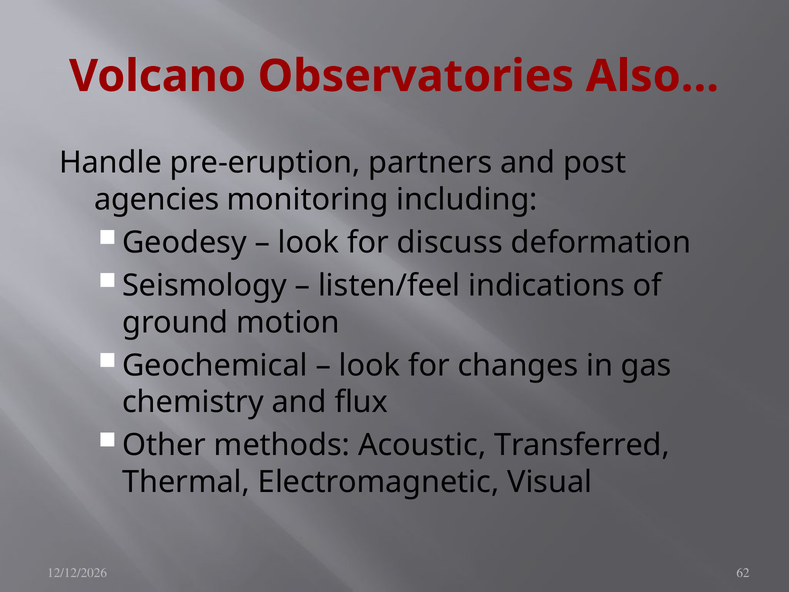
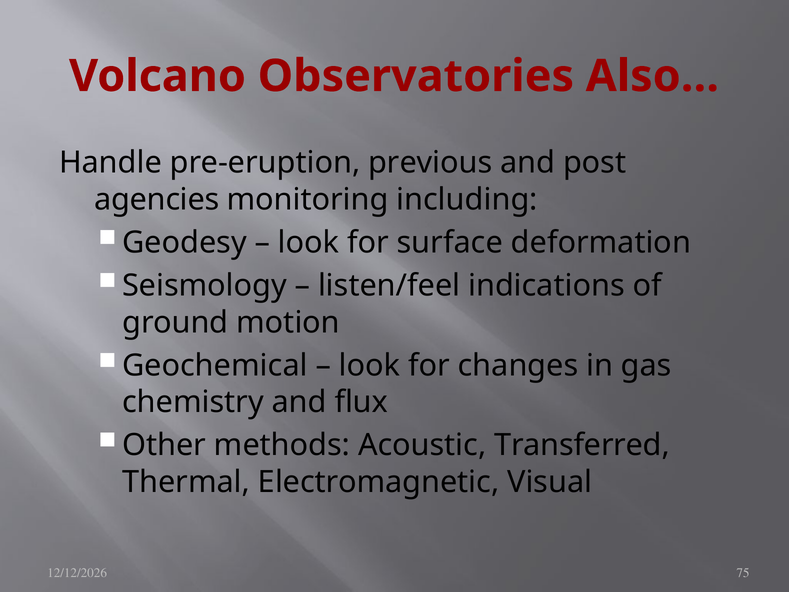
partners: partners -> previous
discuss: discuss -> surface
62: 62 -> 75
